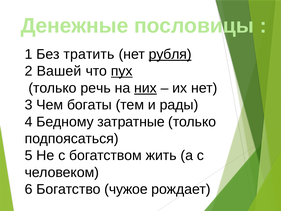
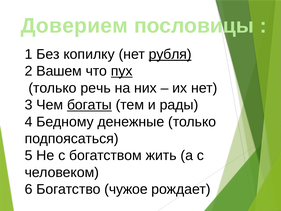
Денежные: Денежные -> Доверием
тратить: тратить -> копилку
Вашей: Вашей -> Вашем
них underline: present -> none
богаты underline: none -> present
затратные: затратные -> денежные
